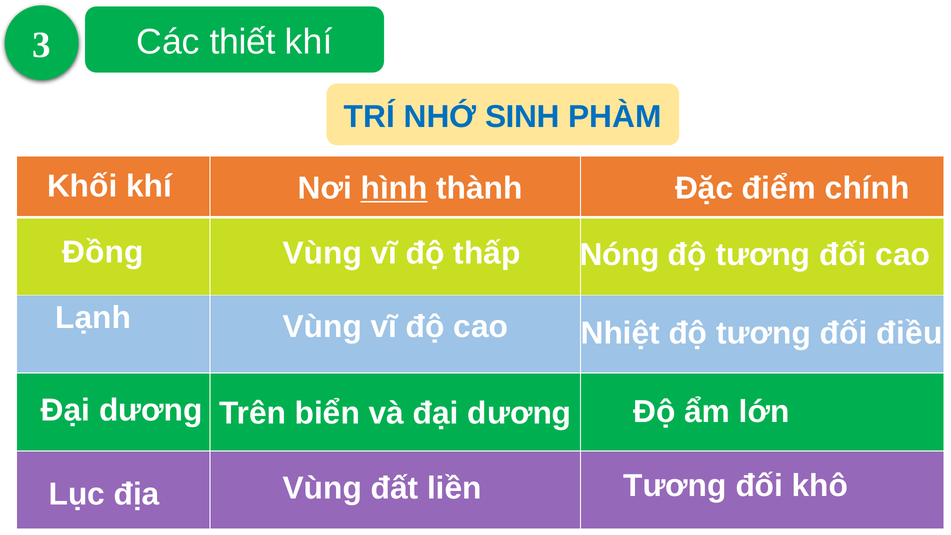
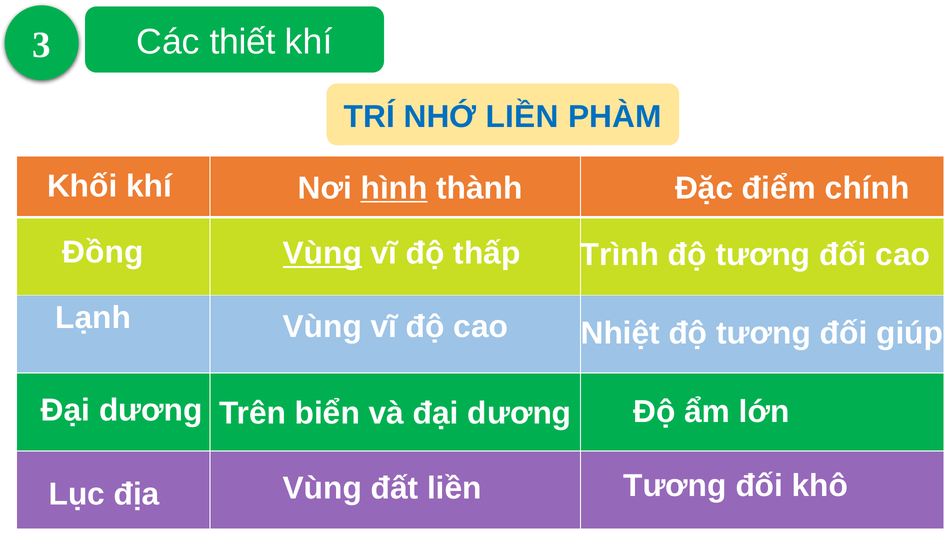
NHỚ SINH: SINH -> LIỀN
Vùng at (322, 253) underline: none -> present
Nóng: Nóng -> Trình
điều: điều -> giúp
